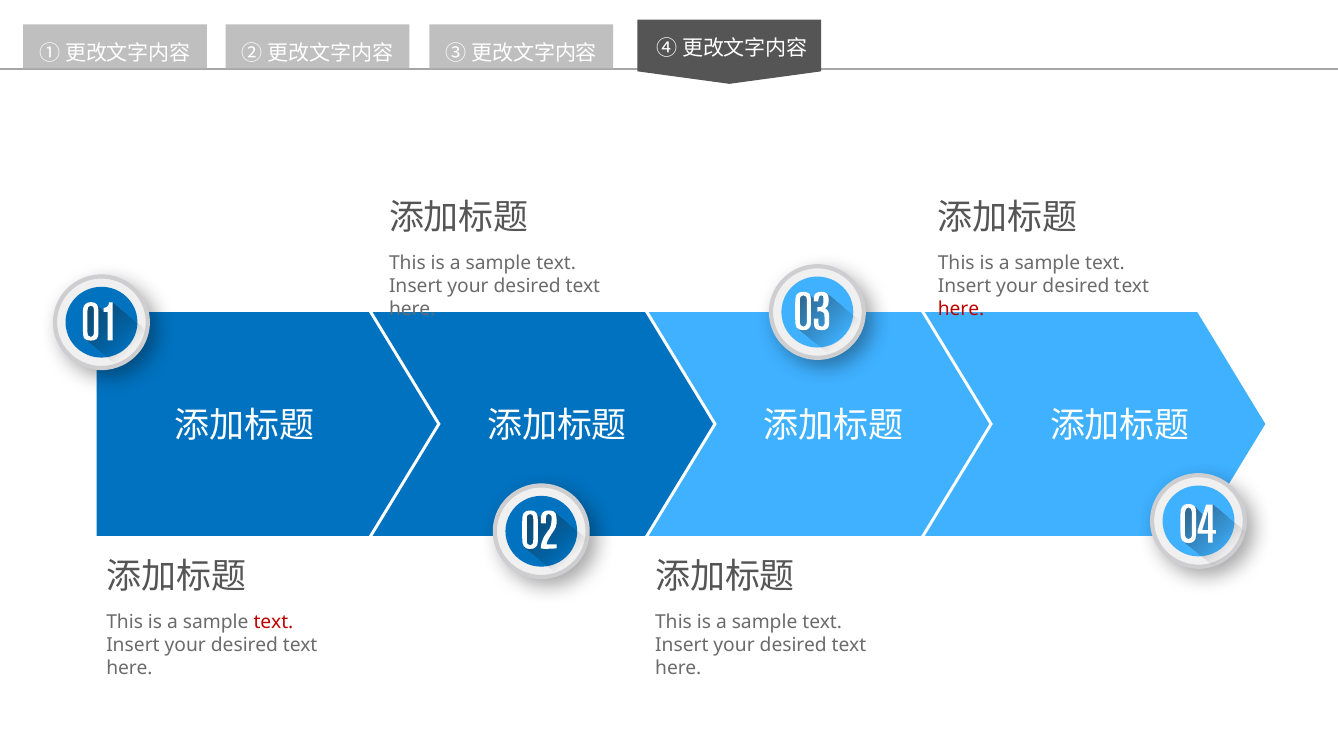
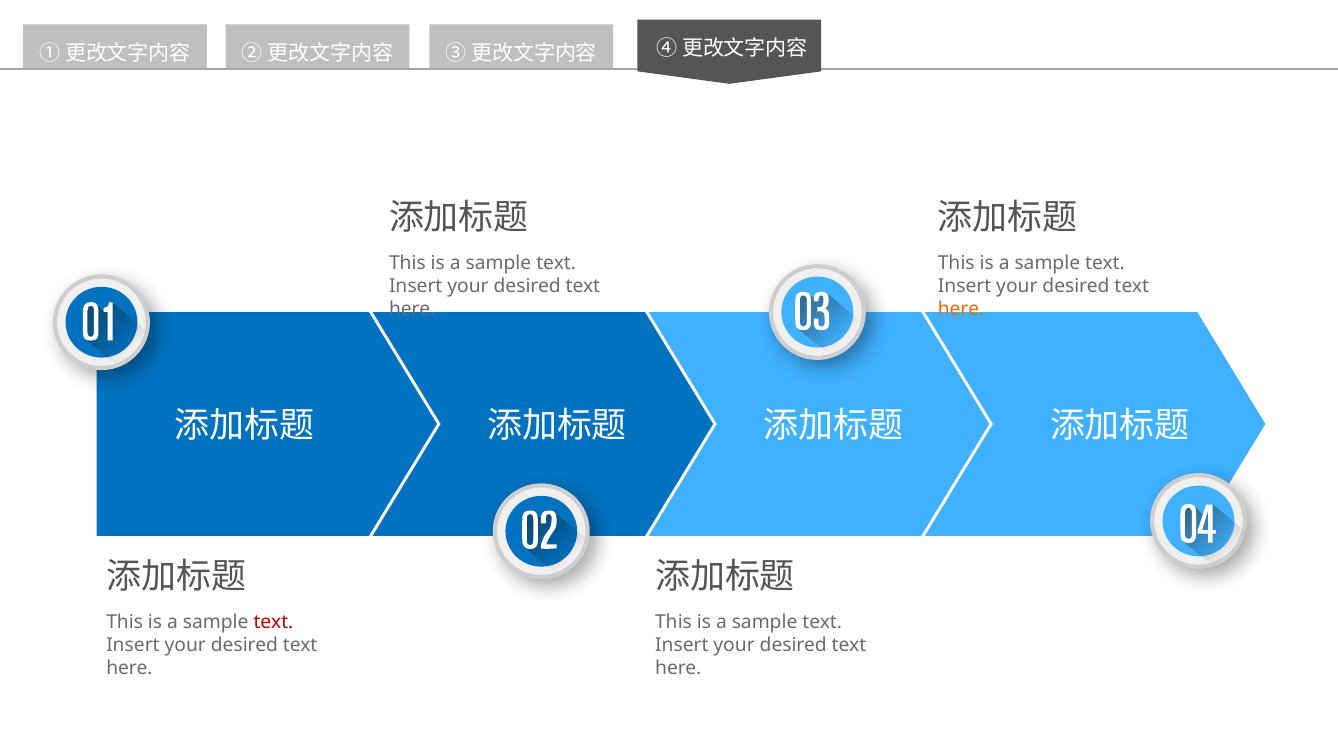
here at (961, 309) colour: red -> orange
